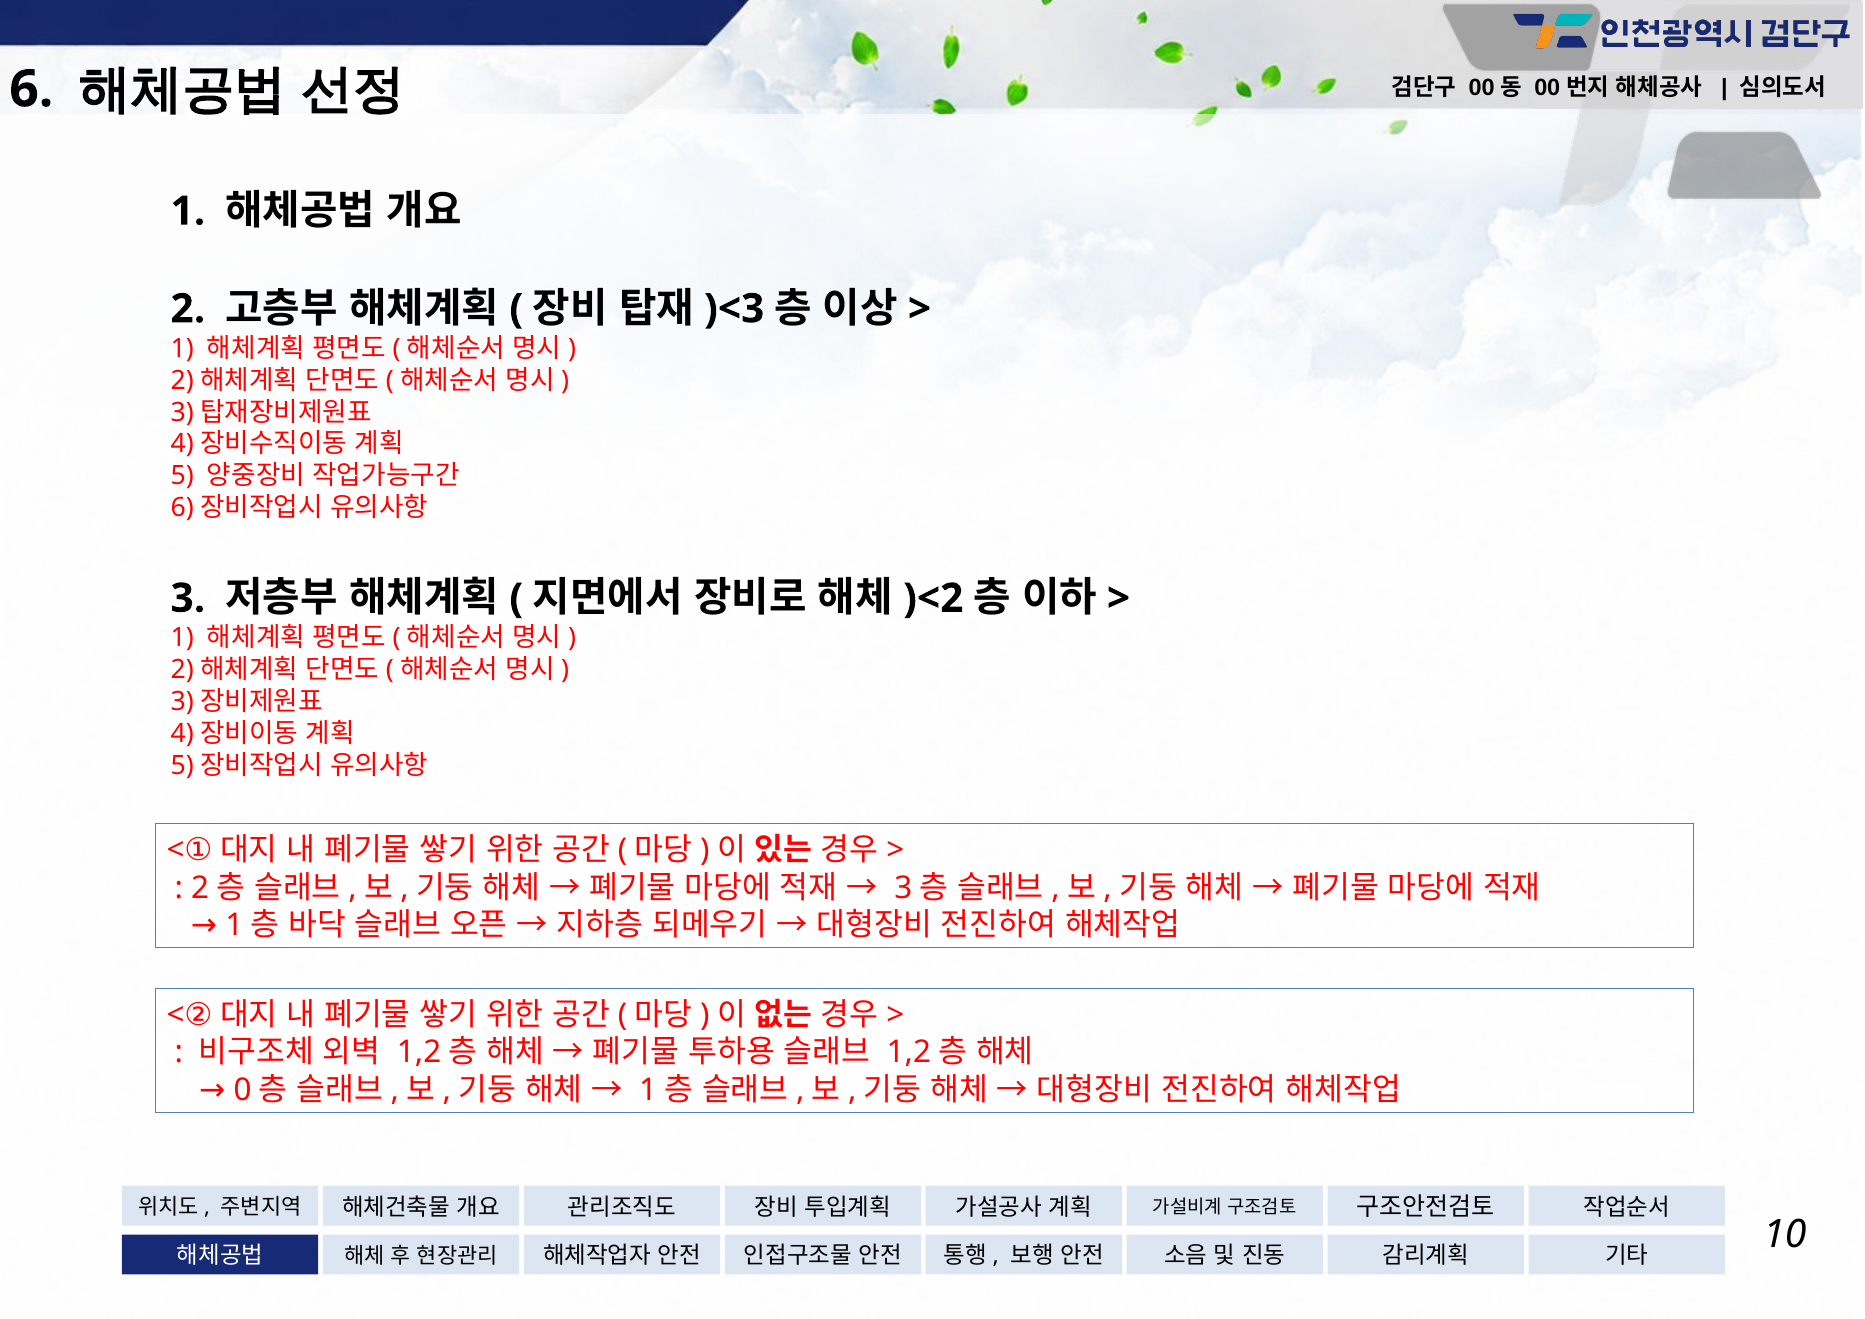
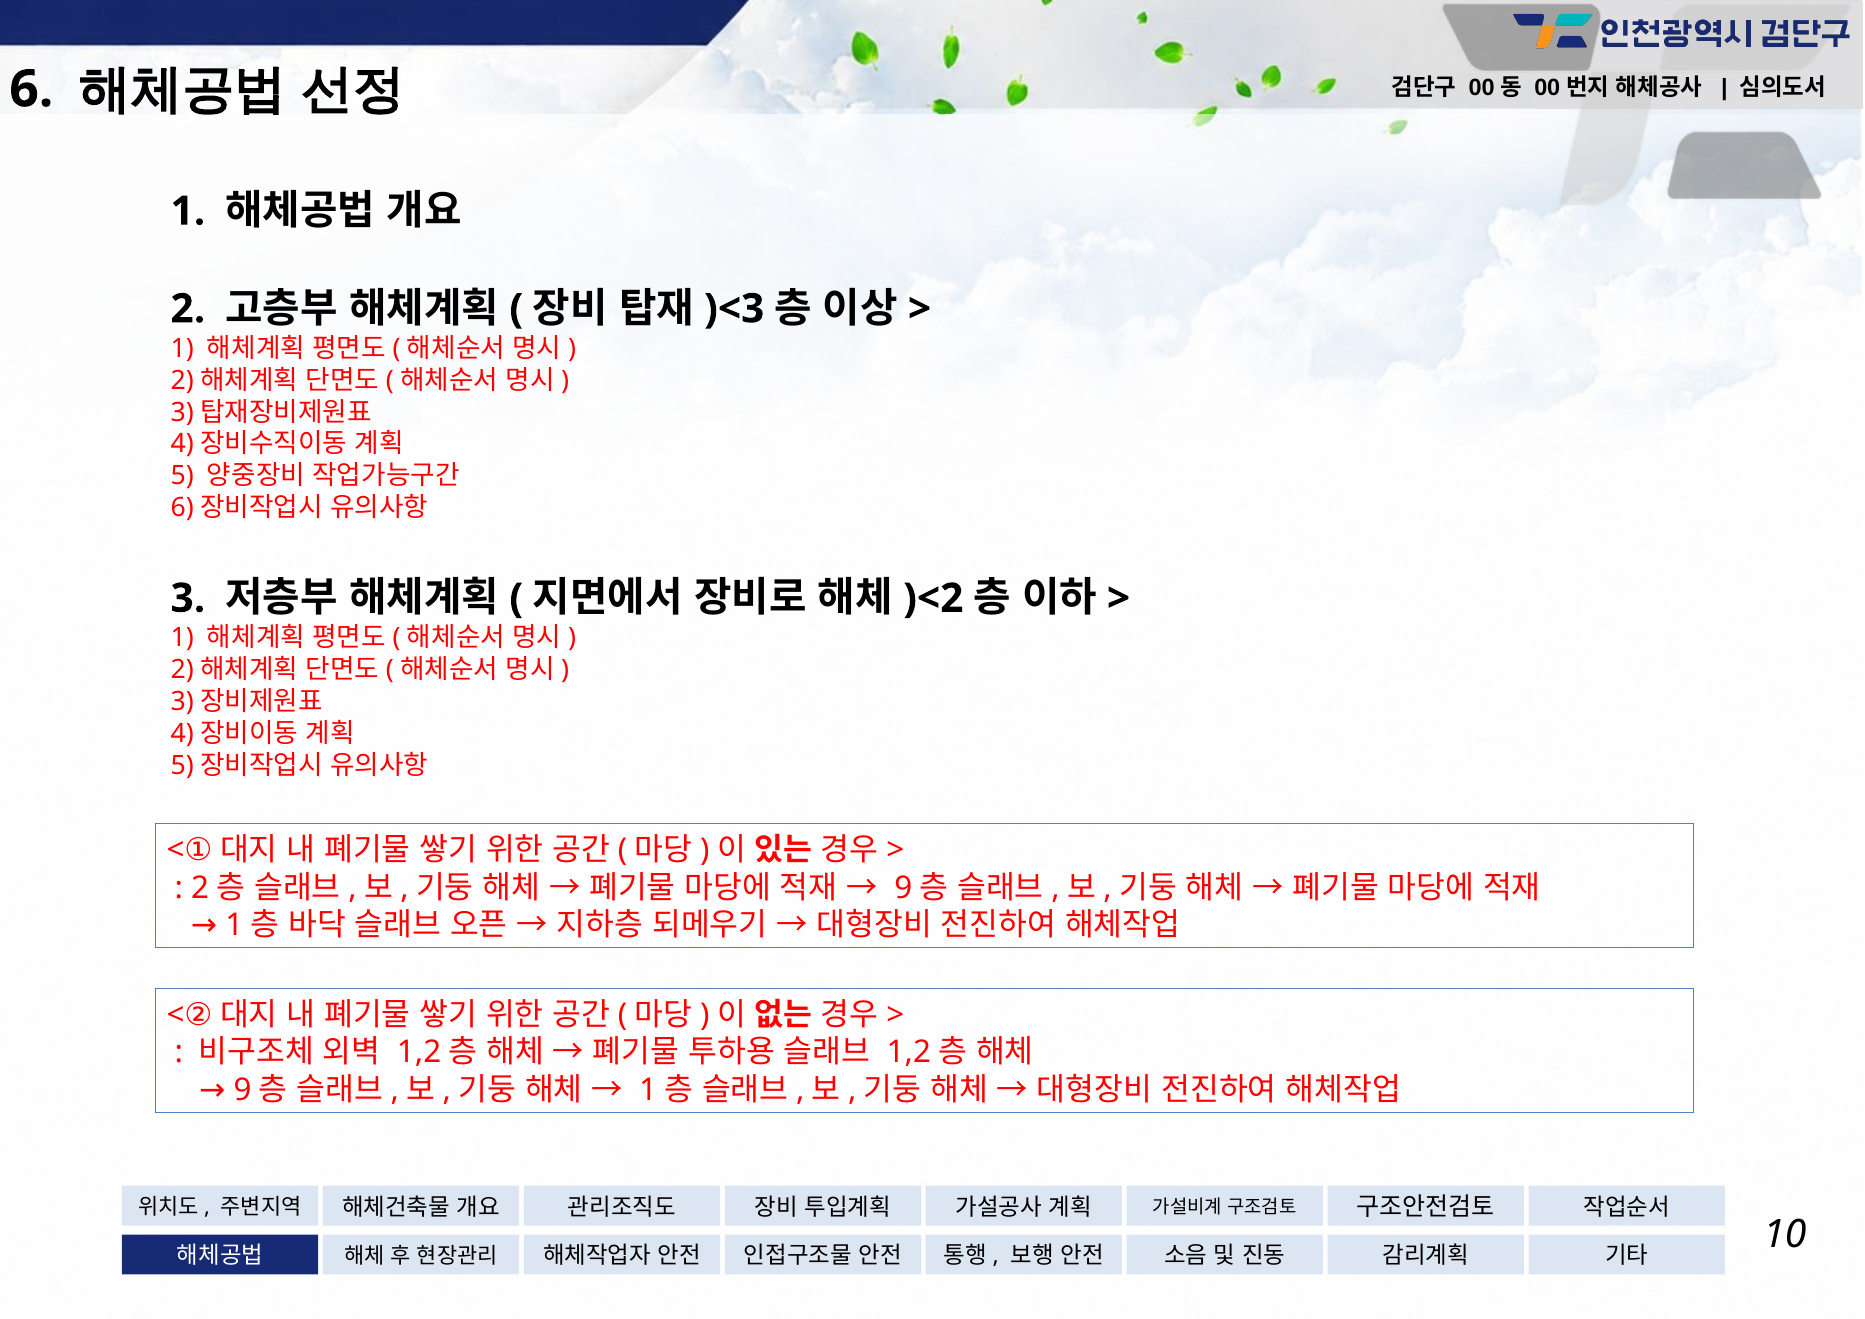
3 at (903, 888): 3 -> 9
0 at (243, 1090): 0 -> 9
